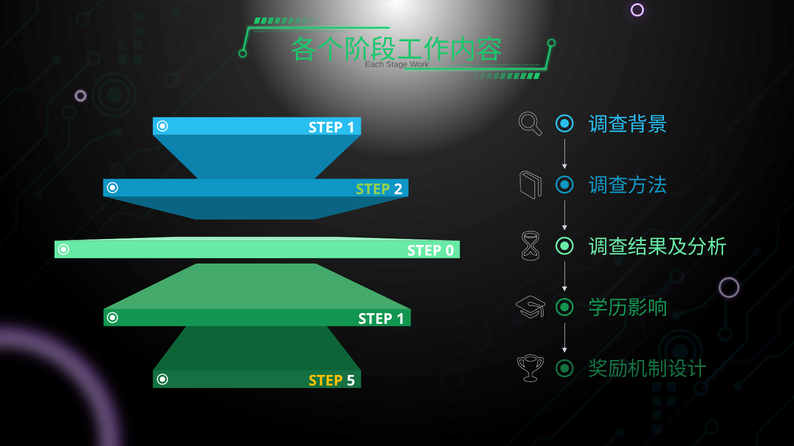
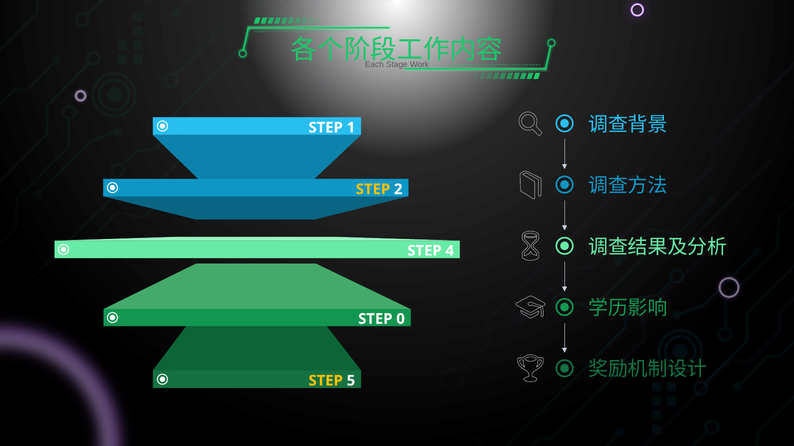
STEP at (373, 190) colour: light green -> yellow
0: 0 -> 4
1 at (401, 319): 1 -> 0
